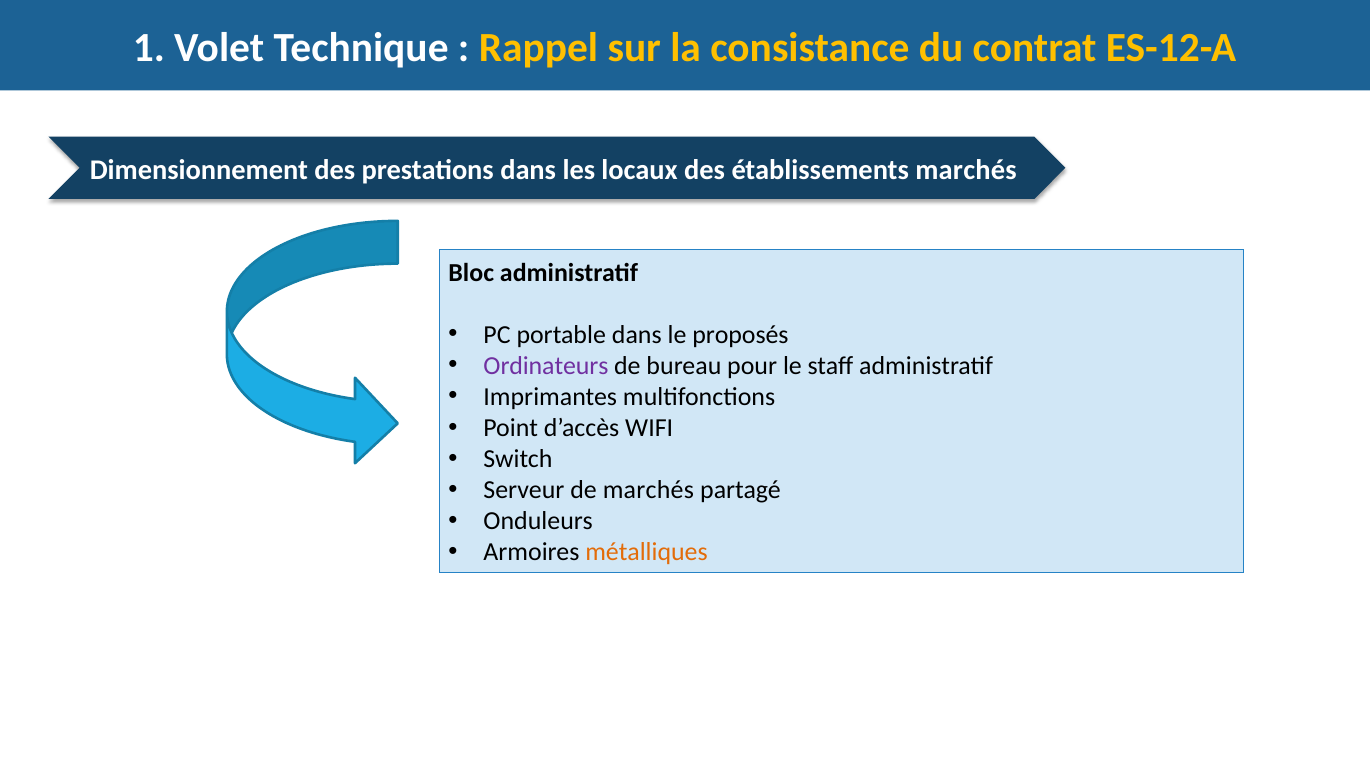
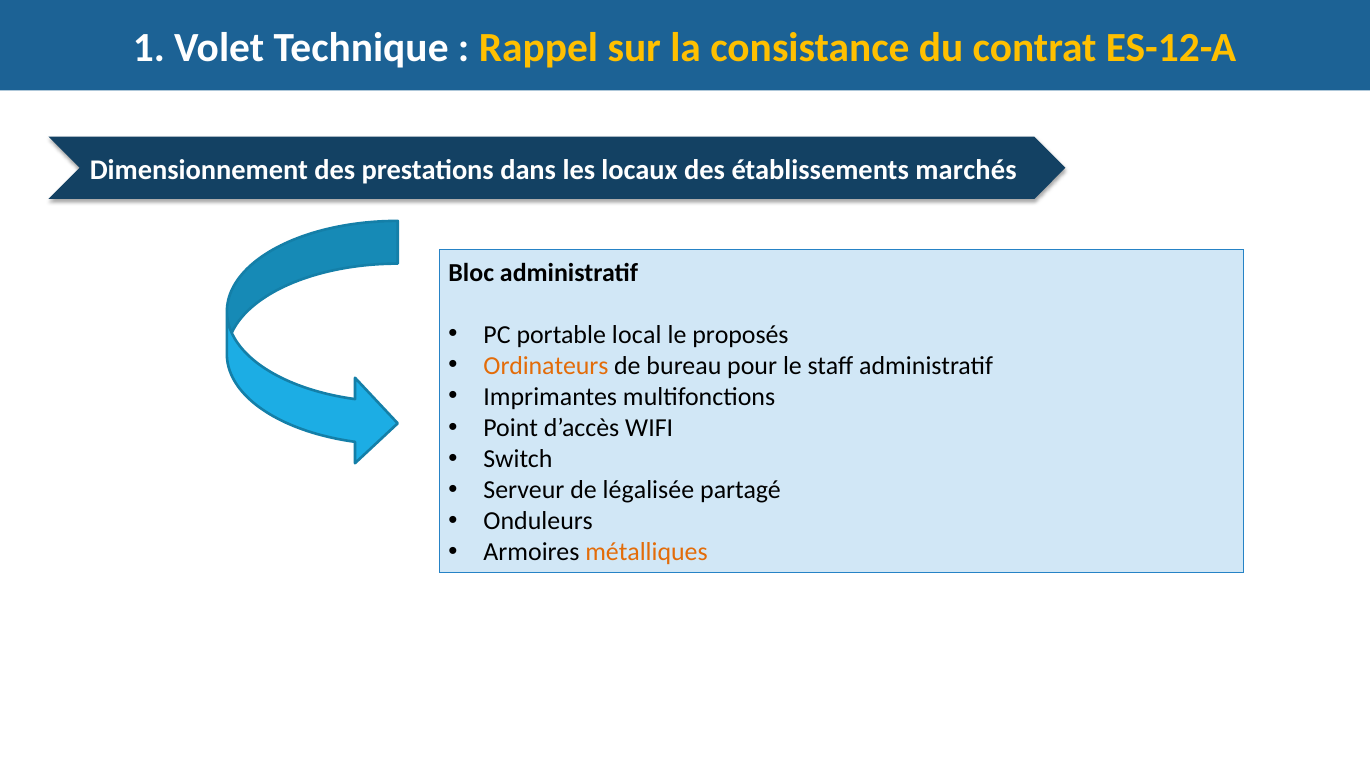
portable dans: dans -> local
Ordinateurs colour: purple -> orange
de marchés: marchés -> légalisée
